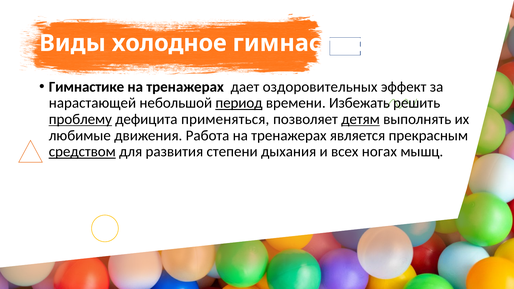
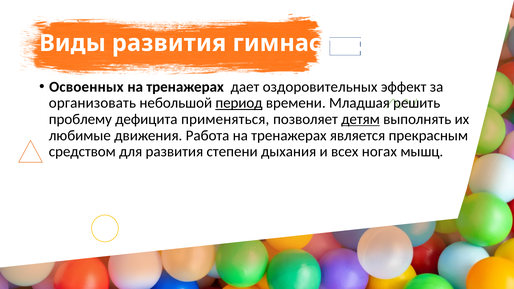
Виды холодное: холодное -> развития
Гимнастике: Гимнастике -> Освоенных
нарастающей: нарастающей -> организовать
Избежать: Избежать -> Младшая
проблему underline: present -> none
средством underline: present -> none
